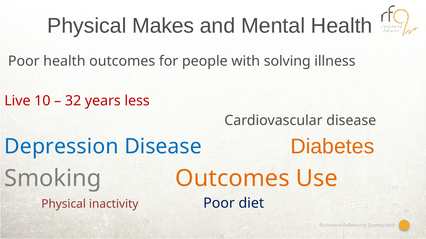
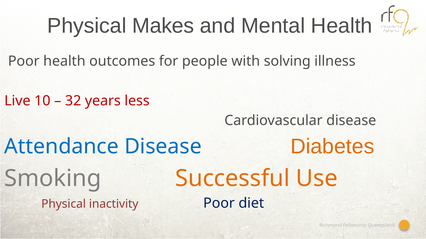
Depression: Depression -> Attendance
Smoking Outcomes: Outcomes -> Successful
